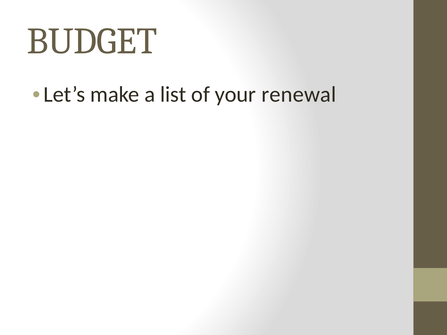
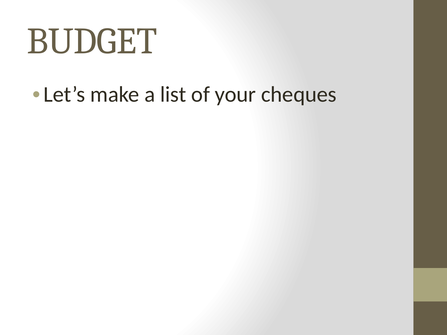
renewal: renewal -> cheques
